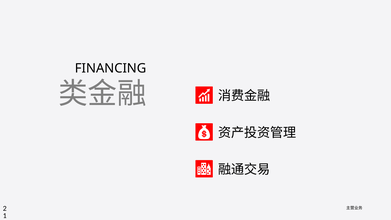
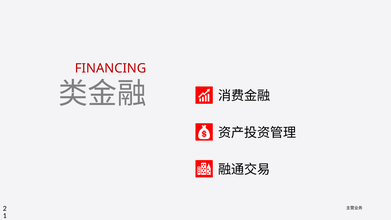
FINANCING colour: black -> red
